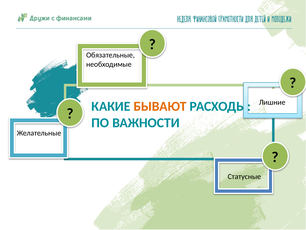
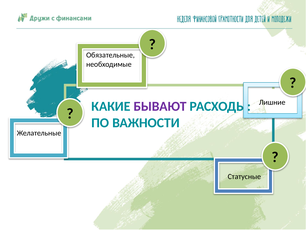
БЫВАЮТ colour: orange -> purple
